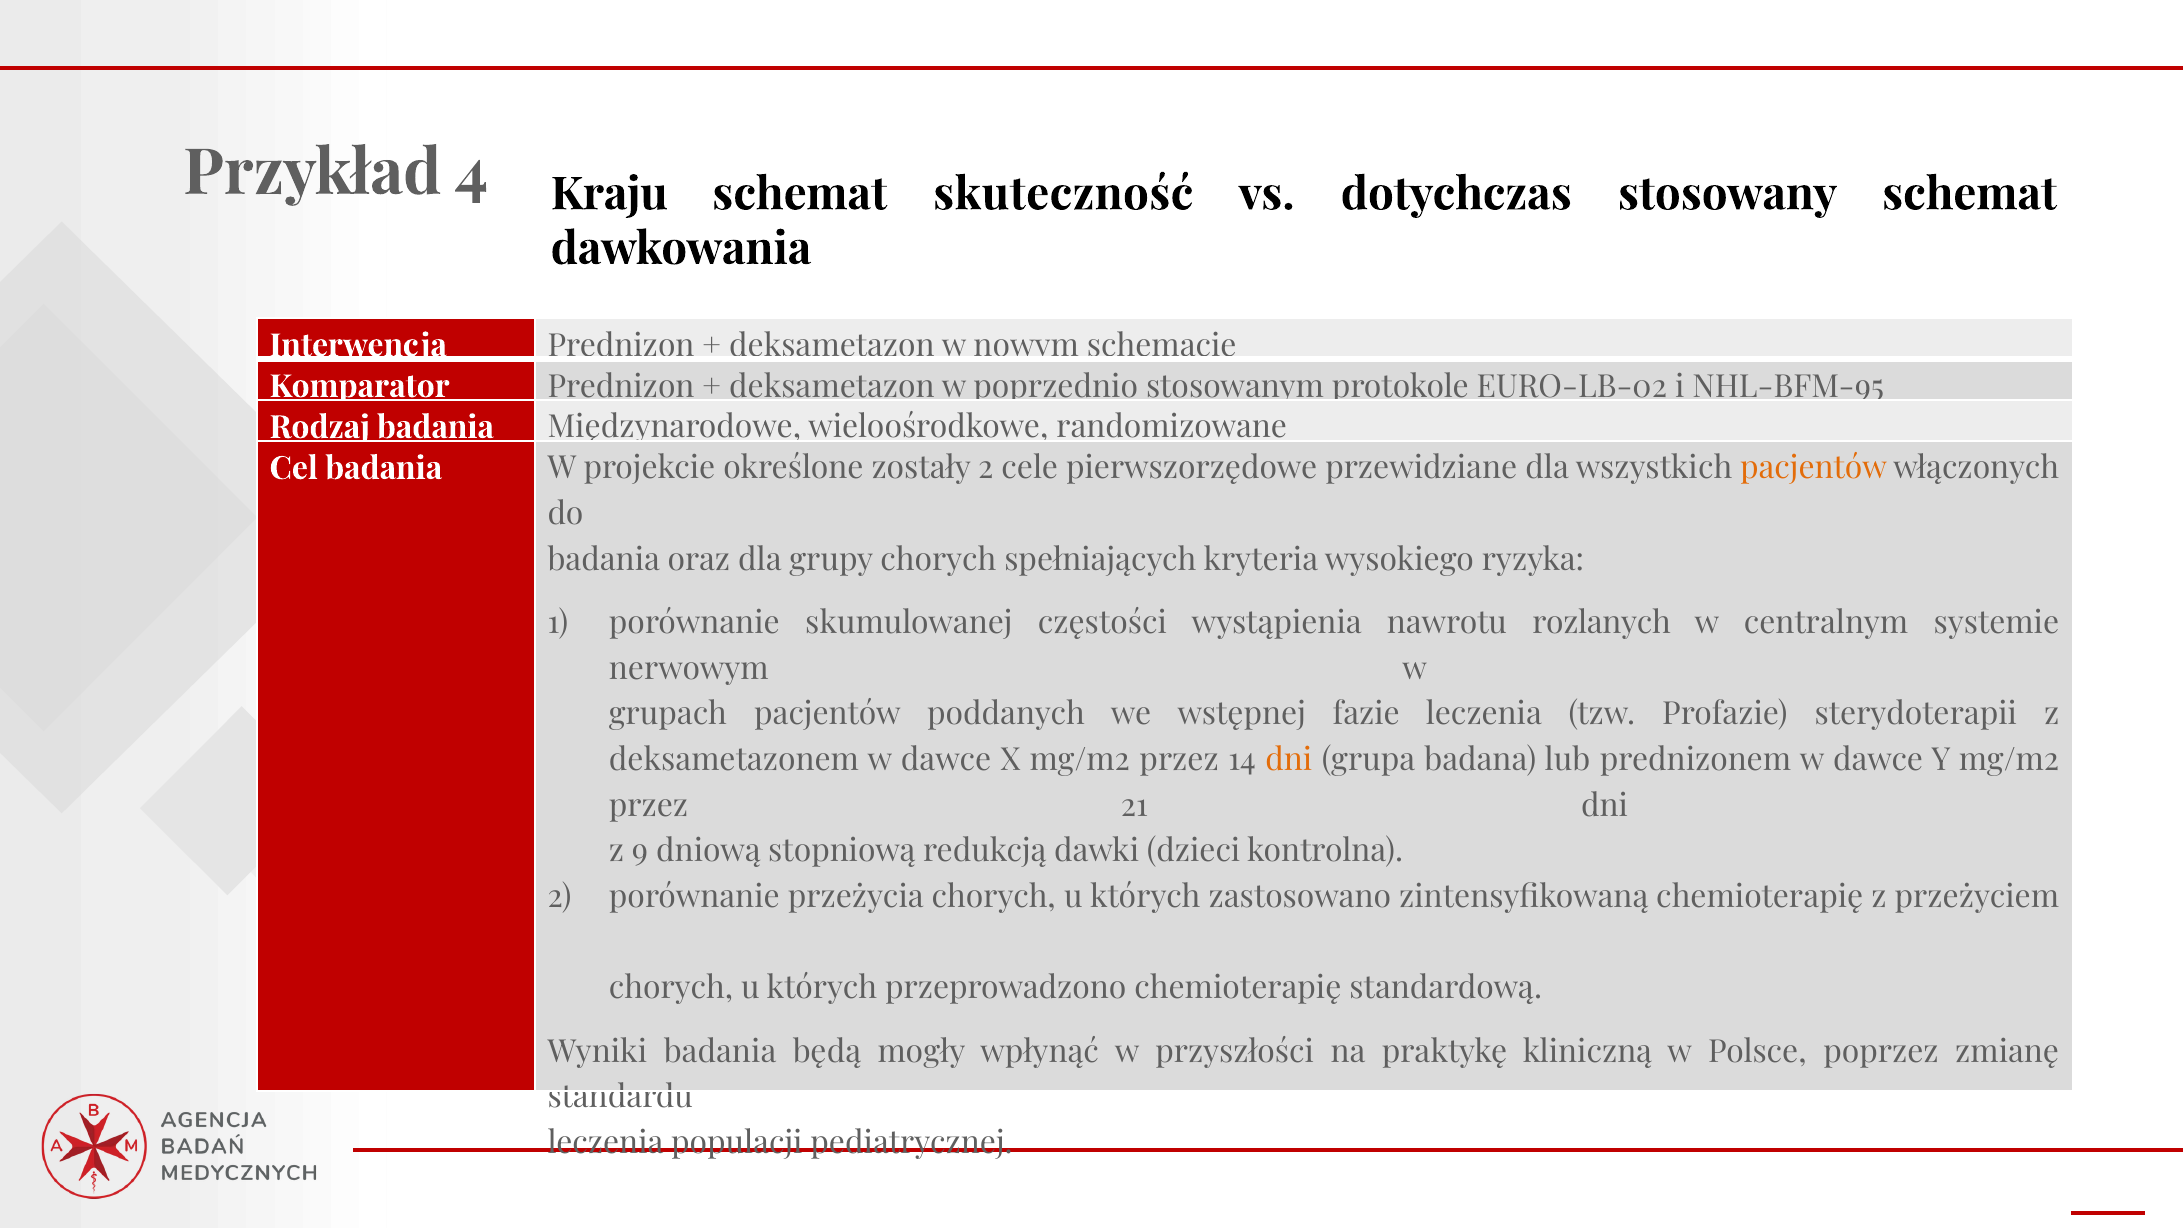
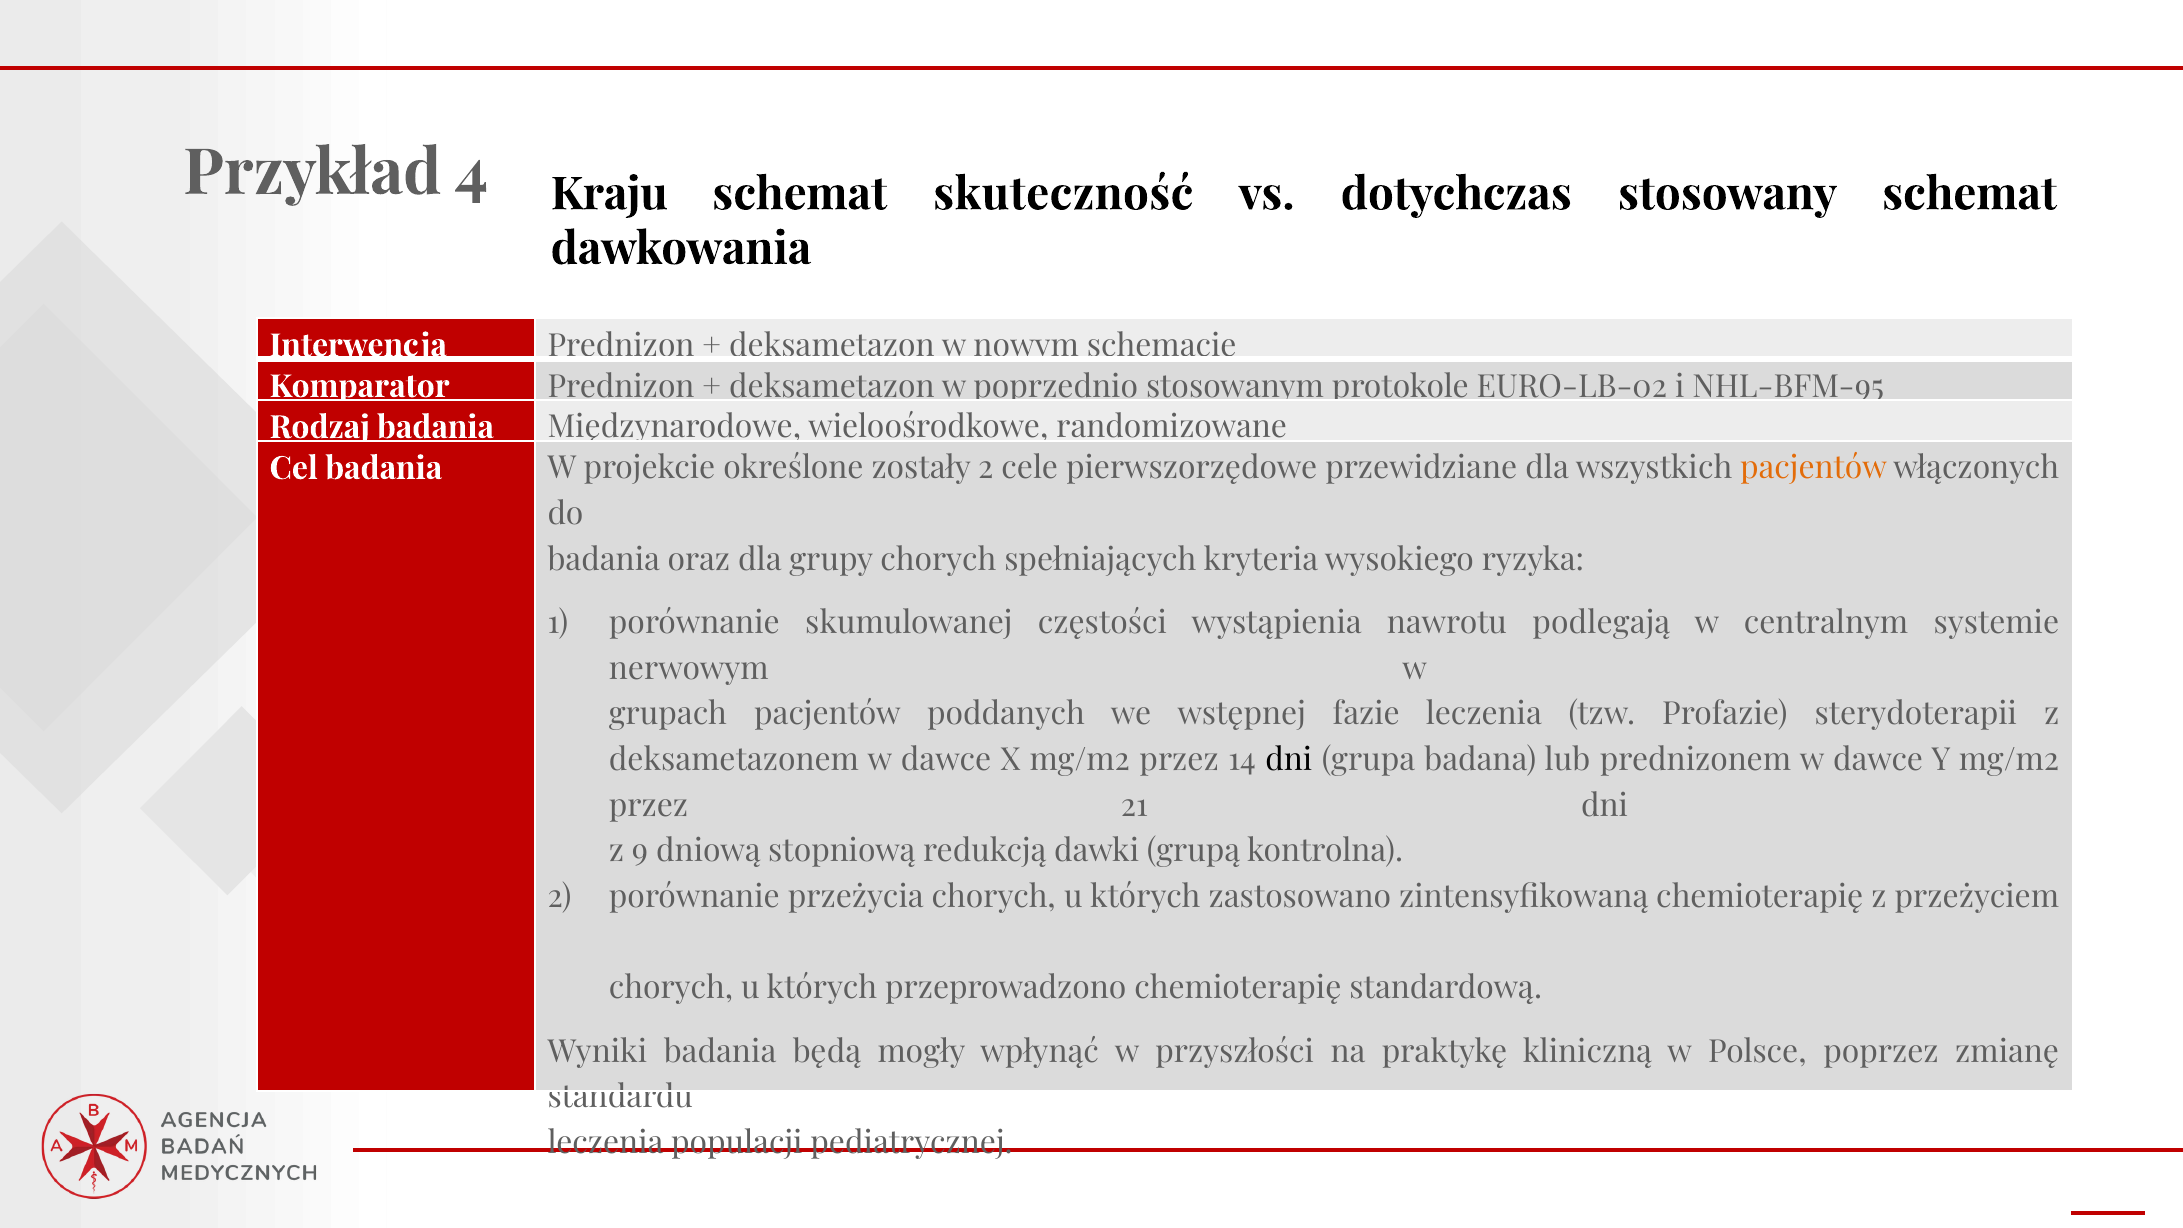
rozlanych: rozlanych -> podlegają
dni at (1289, 760) colour: orange -> black
dzieci: dzieci -> grupą
